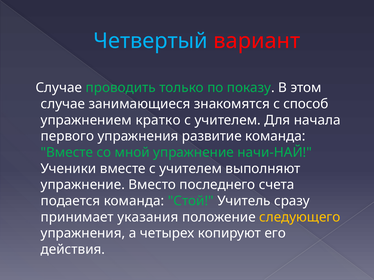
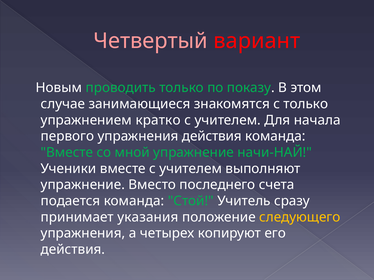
Четвертый colour: light blue -> pink
Случае at (59, 88): Случае -> Новым
с способ: способ -> только
упражнения развитие: развитие -> действия
